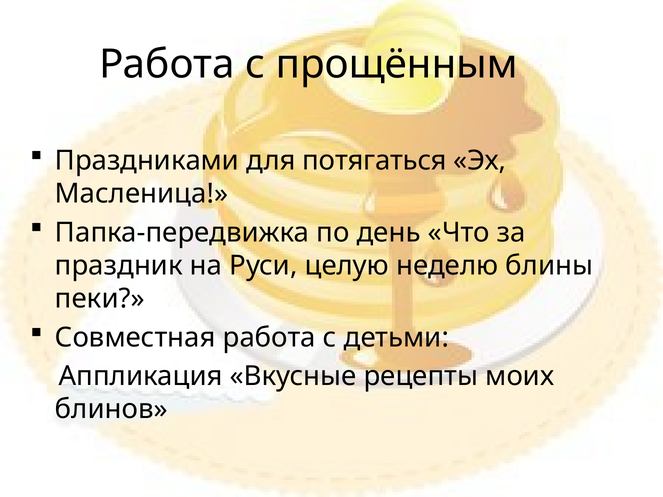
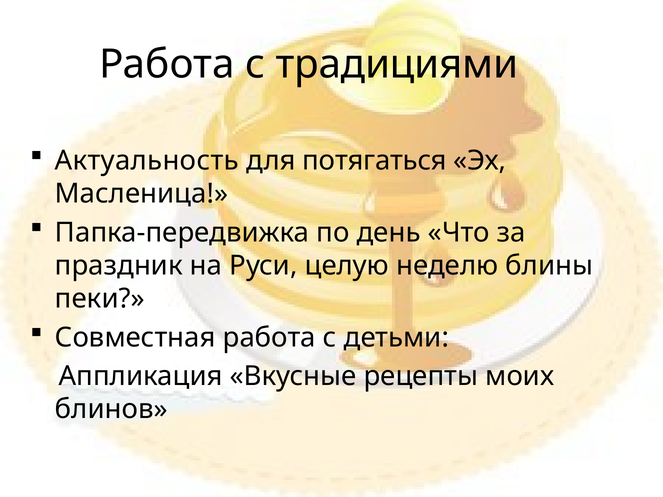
прощённым: прощённым -> традициями
Праздниками: Праздниками -> Актуальность
